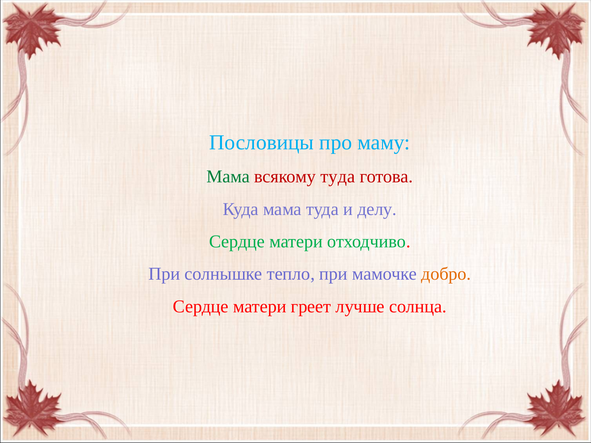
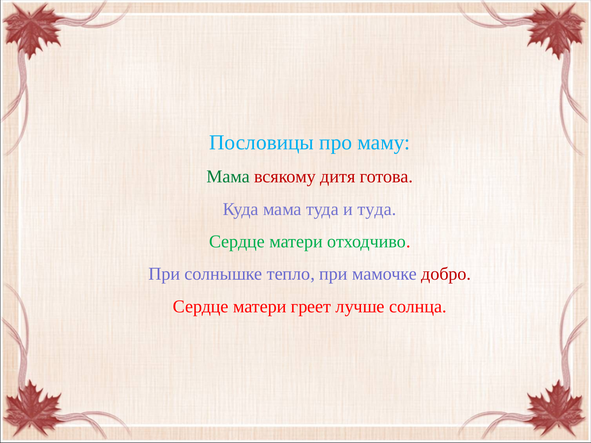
всякому туда: туда -> дитя
и делу: делу -> туда
добро colour: orange -> red
